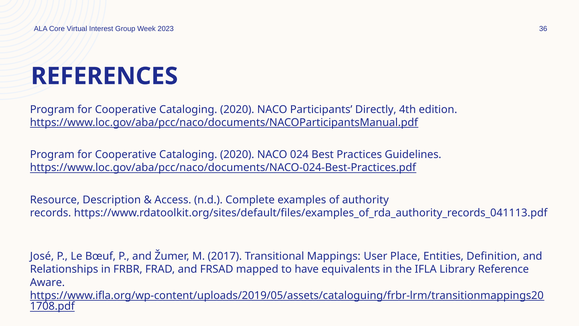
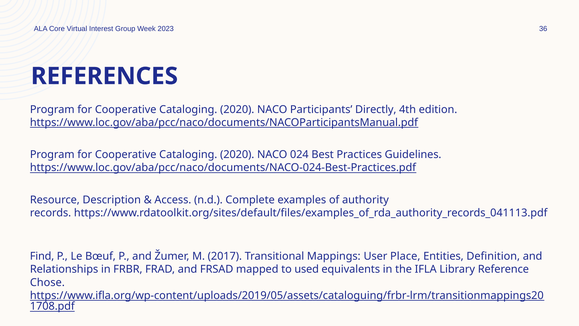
José: José -> Find
have: have -> used
Aware: Aware -> Chose
